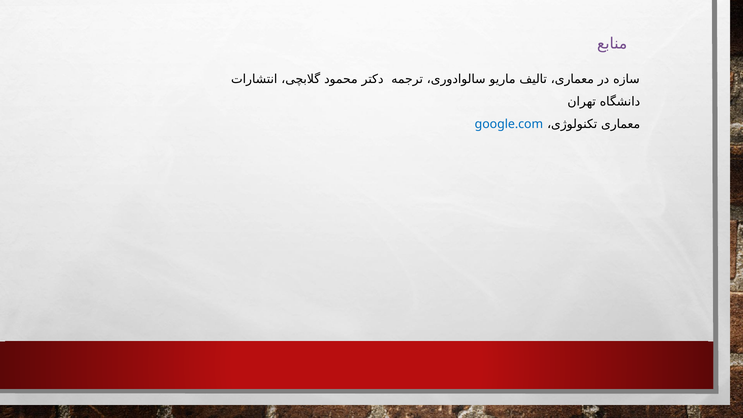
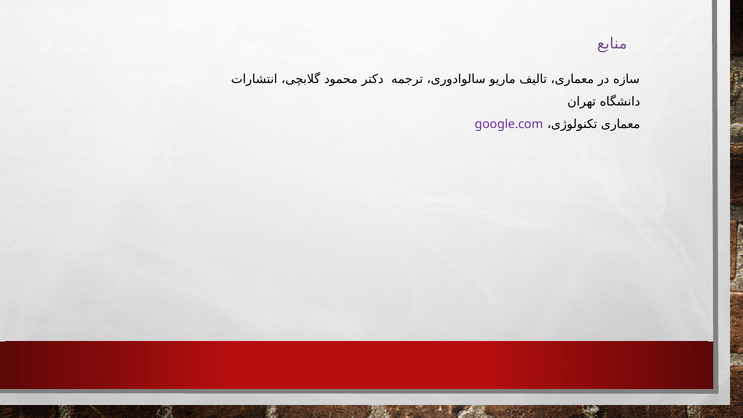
google.com colour: blue -> purple
